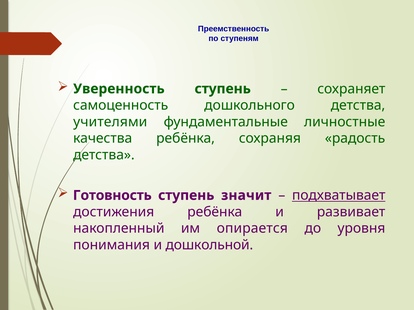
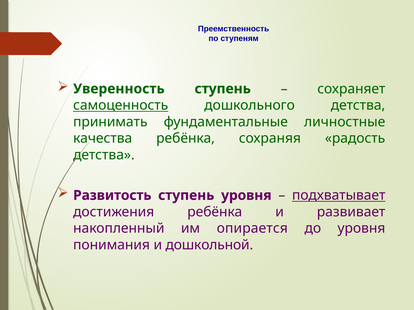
самоценность underline: none -> present
учителями: учителями -> принимать
Готовность: Готовность -> Развитость
ступень значит: значит -> уровня
